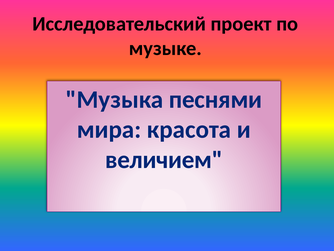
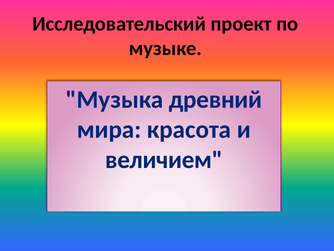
песнями: песнями -> древний
